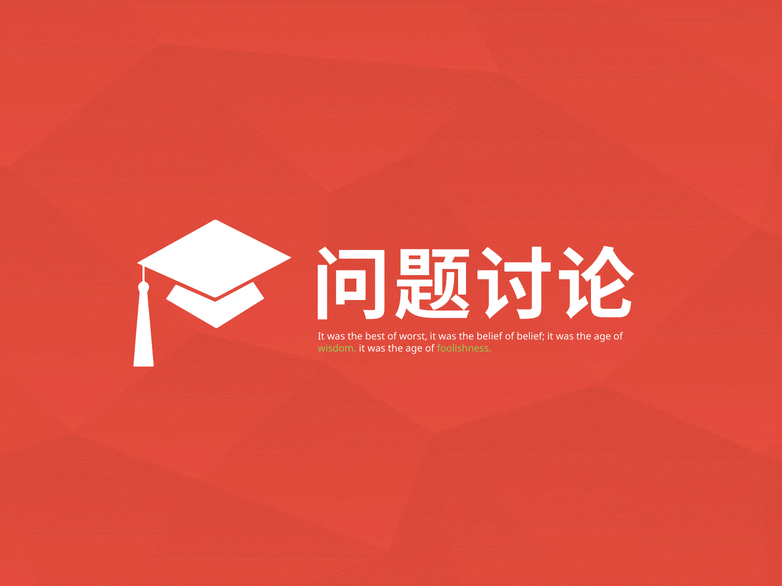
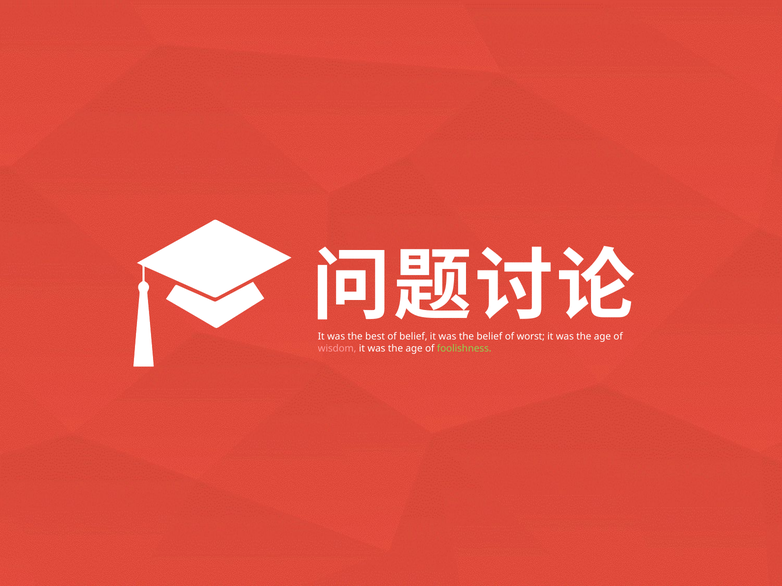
of worst: worst -> belief
of belief: belief -> worst
wisdom colour: light green -> pink
